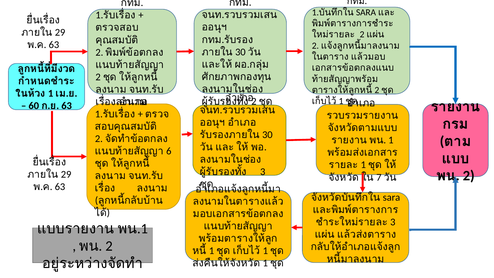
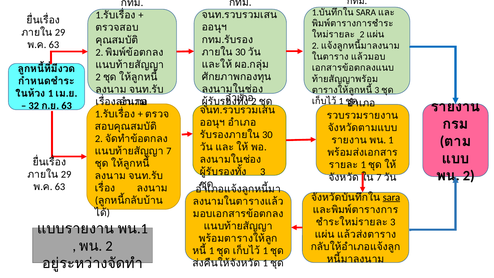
2 at (377, 90): 2 -> 3
60: 60 -> 32
6 at (169, 151): 6 -> 7
sara at (391, 197) underline: none -> present
